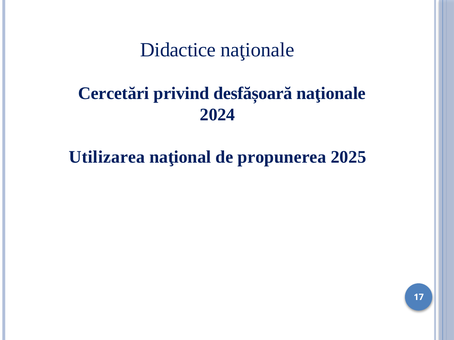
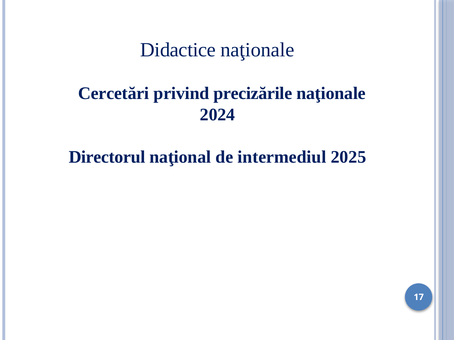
desfășoară: desfășoară -> precizările
Utilizarea: Utilizarea -> Directorul
propunerea: propunerea -> intermediul
